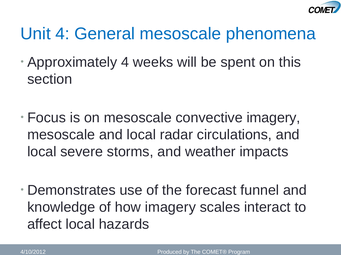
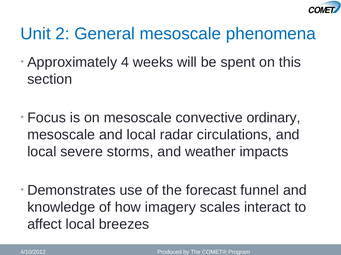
Unit 4: 4 -> 2
convective imagery: imagery -> ordinary
hazards: hazards -> breezes
